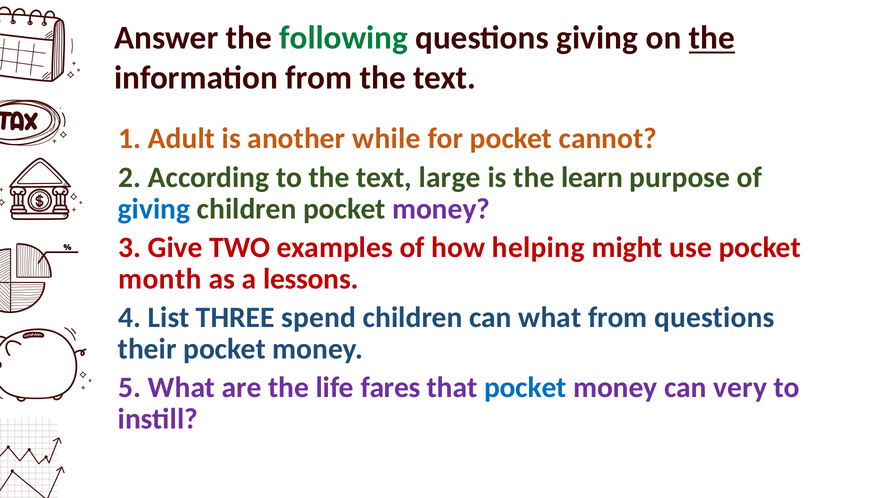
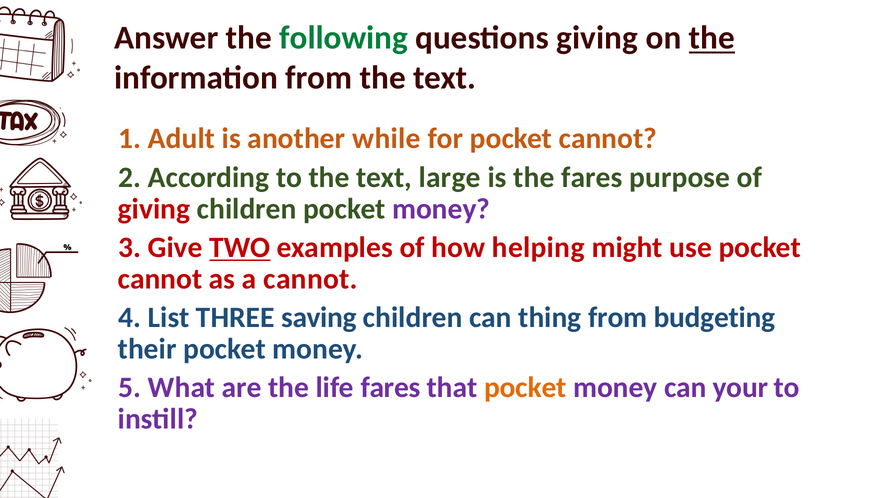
the learn: learn -> fares
giving at (154, 209) colour: blue -> red
TWO underline: none -> present
month at (160, 279): month -> cannot
a lessons: lessons -> cannot
spend: spend -> saving
can what: what -> thing
from questions: questions -> budgeting
pocket at (525, 388) colour: blue -> orange
very: very -> your
